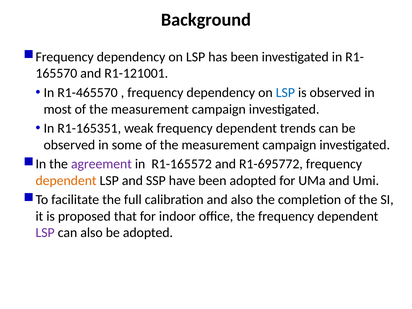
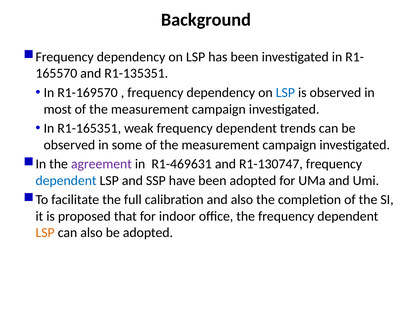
R1-121001: R1-121001 -> R1-135351
R1-465570: R1-465570 -> R1-169570
R1-165572: R1-165572 -> R1-469631
R1-695772: R1-695772 -> R1-130747
dependent at (66, 181) colour: orange -> blue
LSP at (45, 233) colour: purple -> orange
